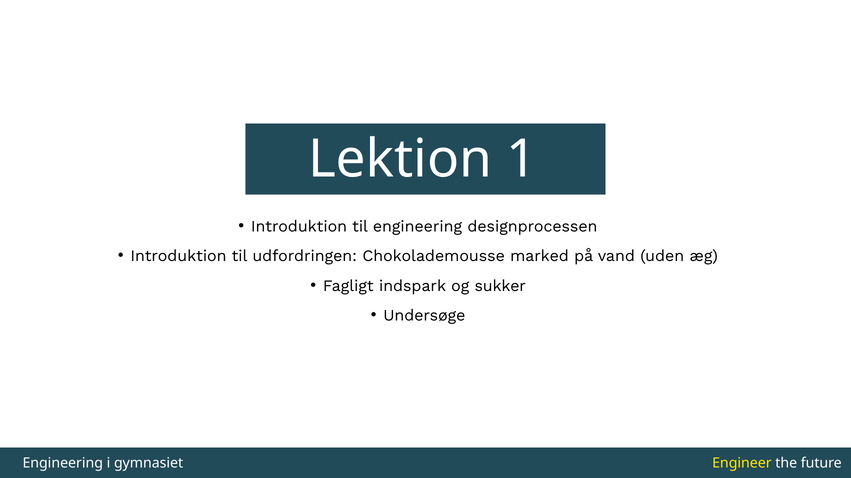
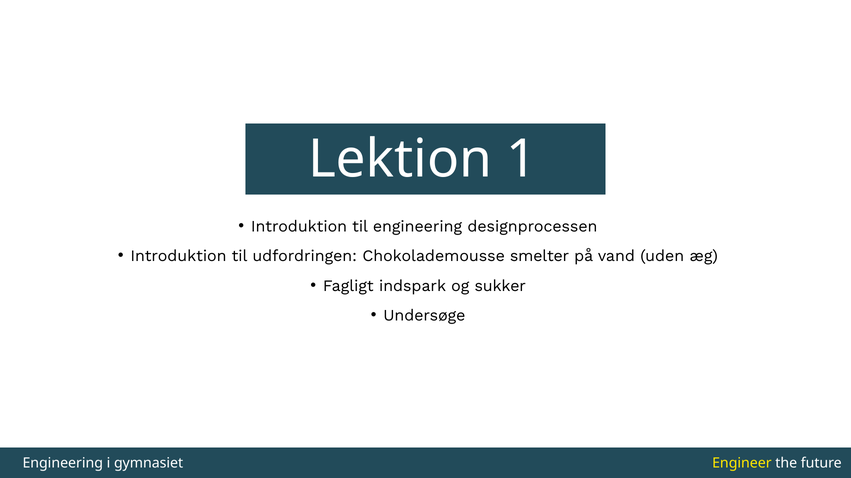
marked: marked -> smelter
